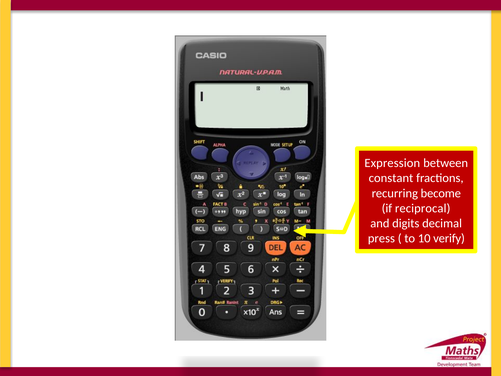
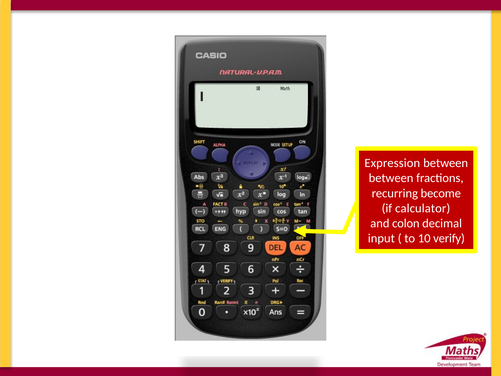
constant at (391, 178): constant -> between
reciprocal: reciprocal -> calculator
digits: digits -> colon
press: press -> input
